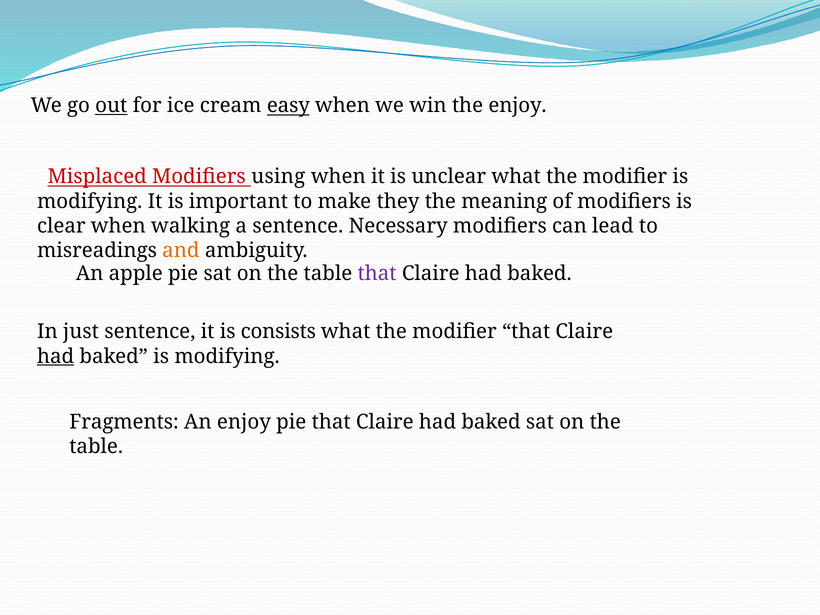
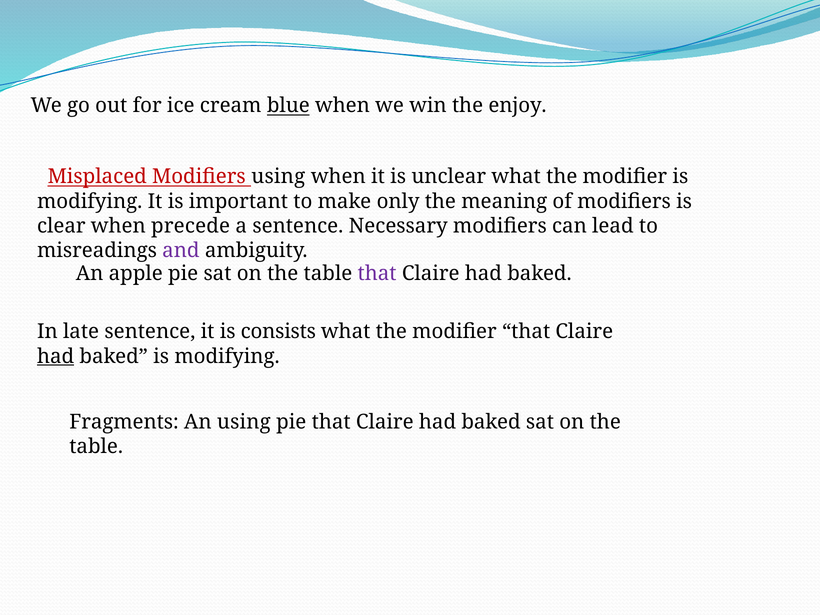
out underline: present -> none
easy: easy -> blue
they: they -> only
walking: walking -> precede
and colour: orange -> purple
just: just -> late
An enjoy: enjoy -> using
